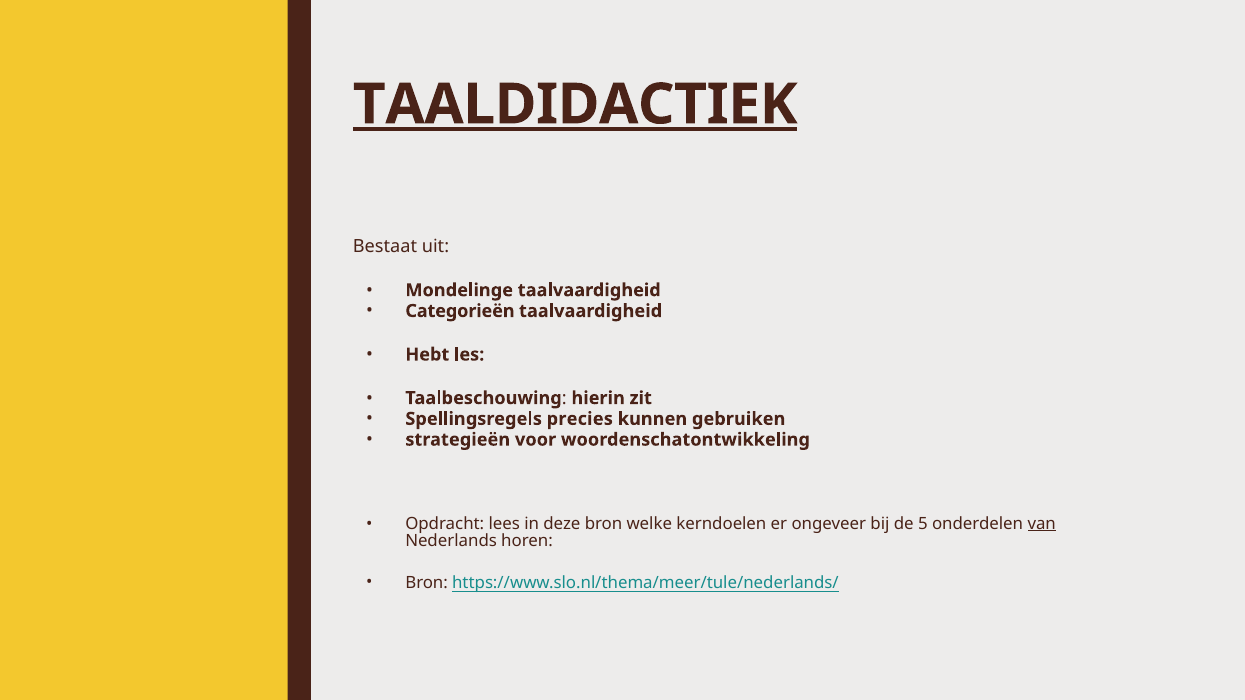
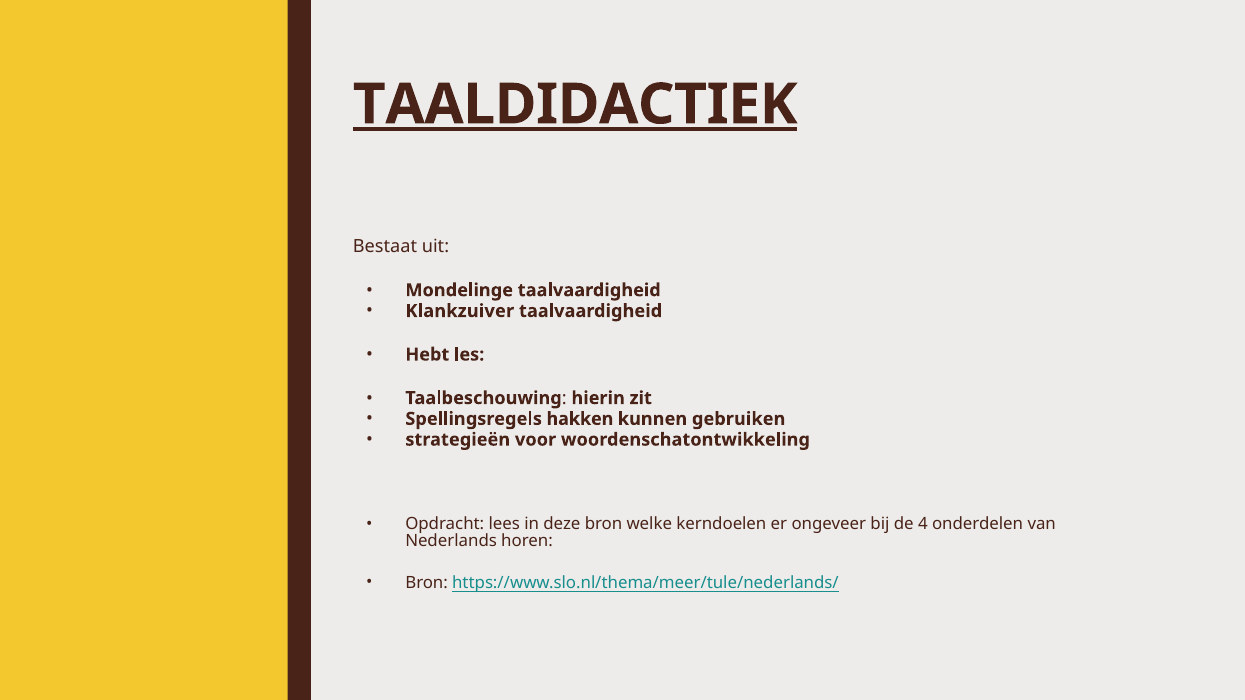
Categorieën: Categorieën -> Klankzuiver
precies: precies -> hakken
5: 5 -> 4
van underline: present -> none
